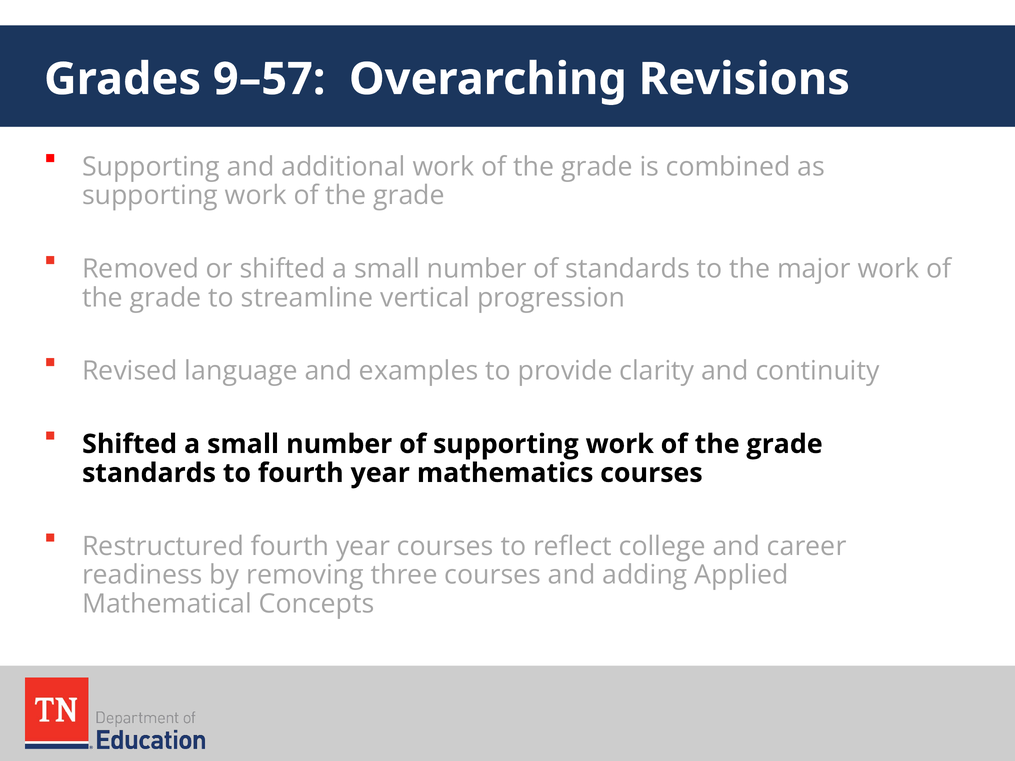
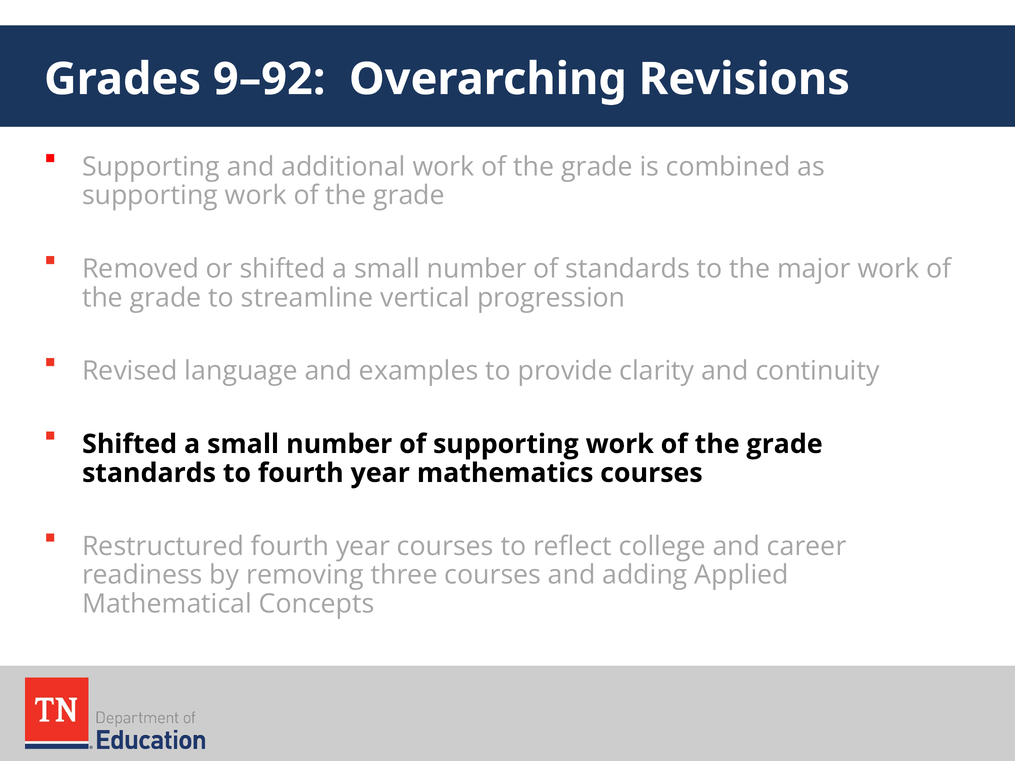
9–57: 9–57 -> 9–92
